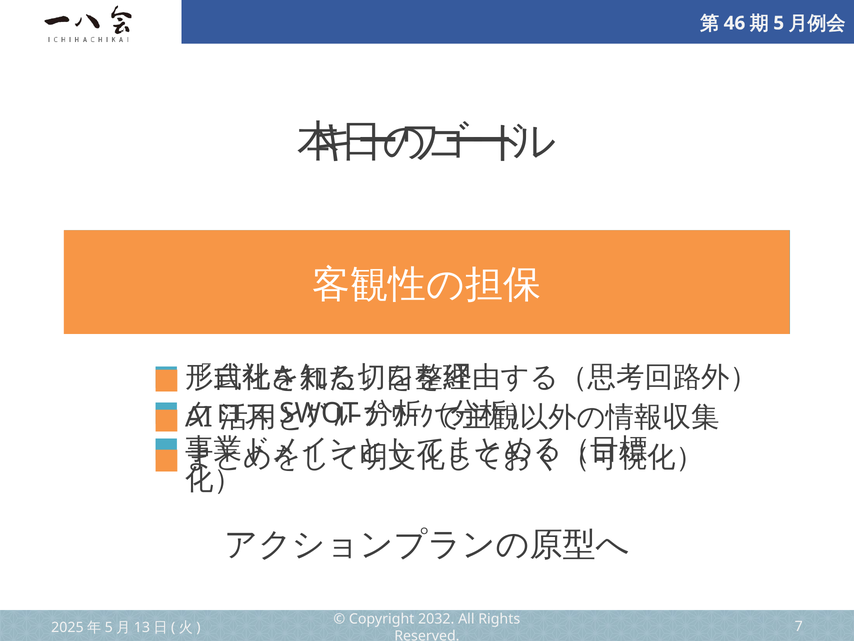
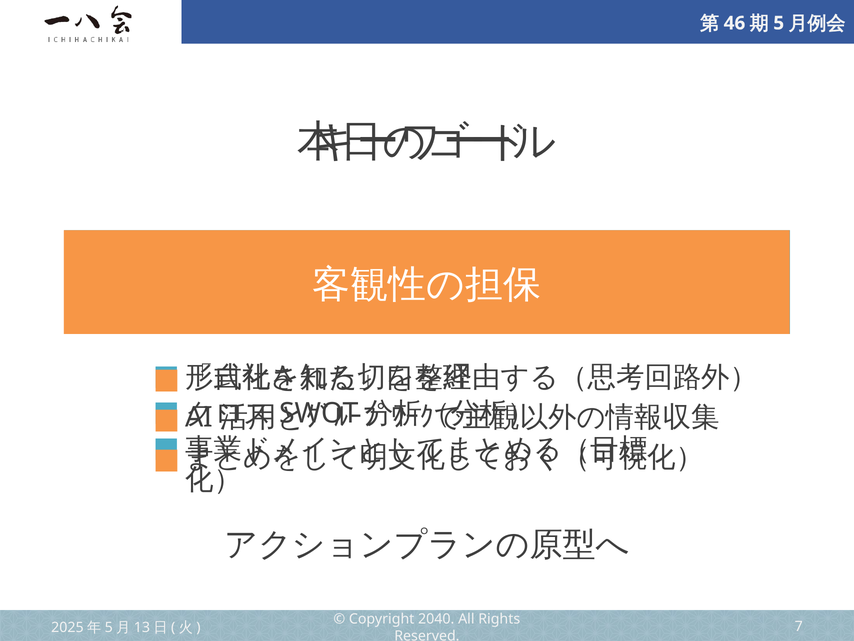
2032: 2032 -> 2040
